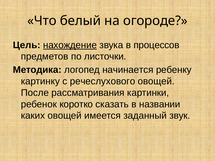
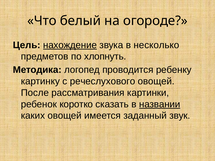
процессов: процессов -> несколько
листочки: листочки -> хлопнуть
начинается: начинается -> проводится
названии underline: none -> present
